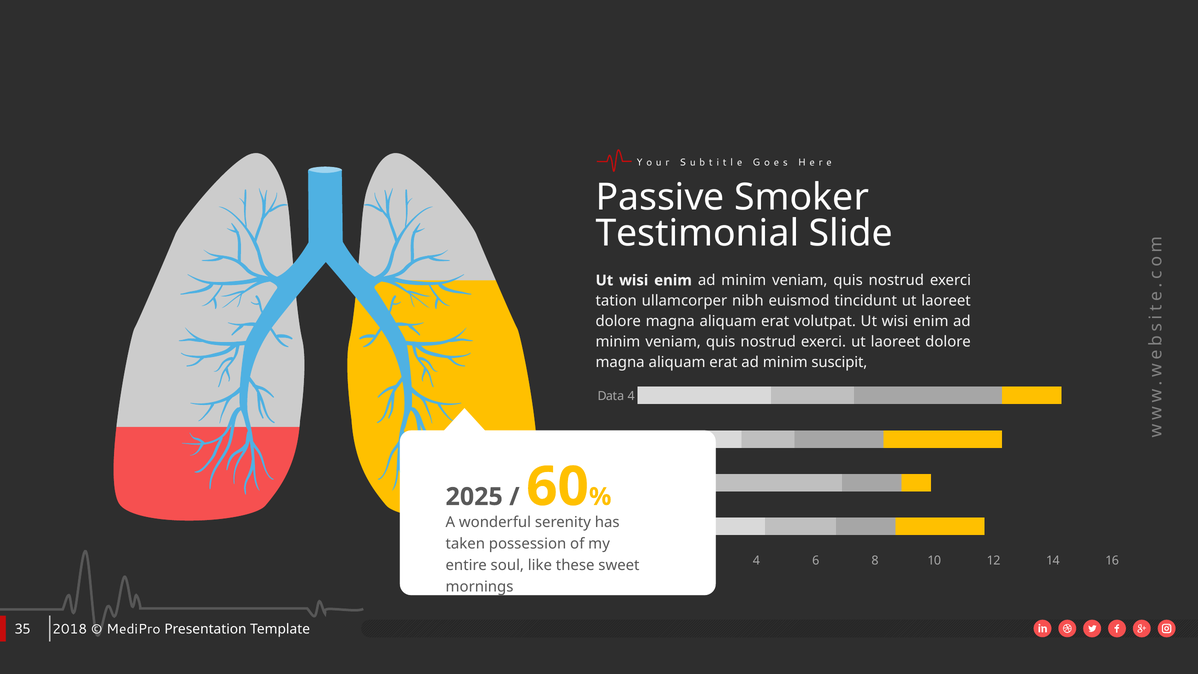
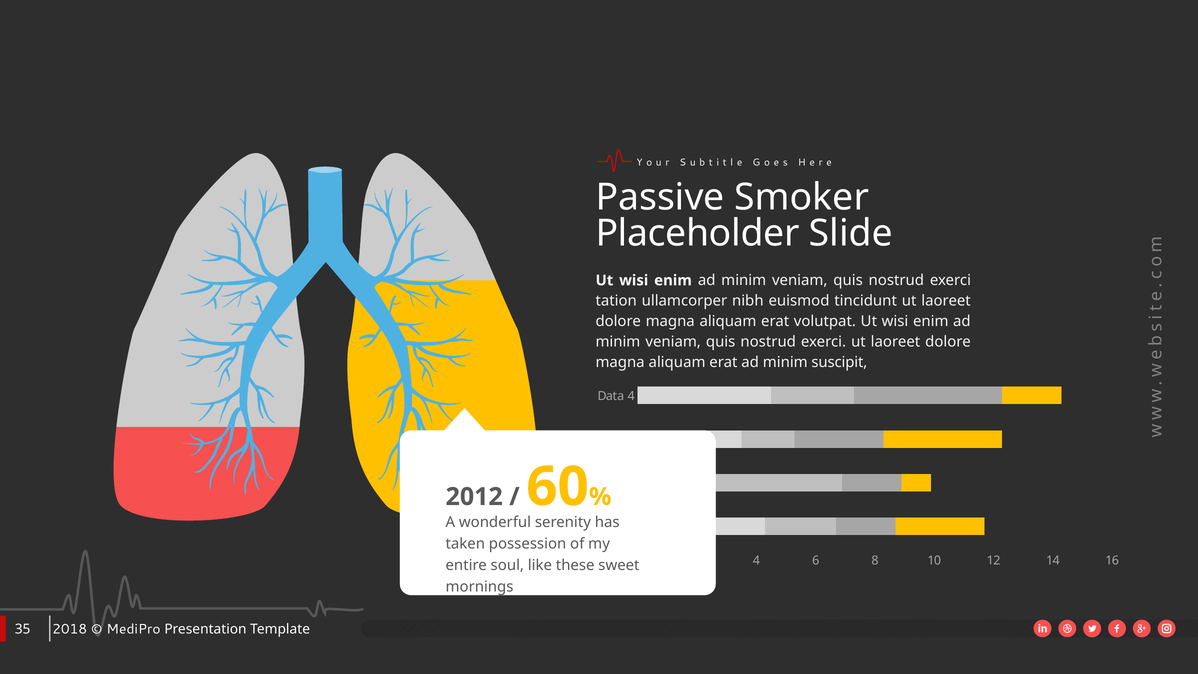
Testimonial: Testimonial -> Placeholder
2025: 2025 -> 2012
